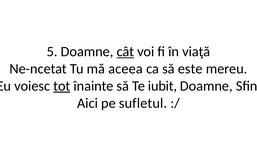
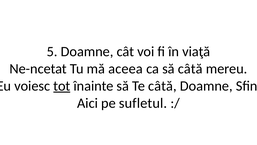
cât underline: present -> none
să este: este -> câtă
Te iubit: iubit -> câtă
